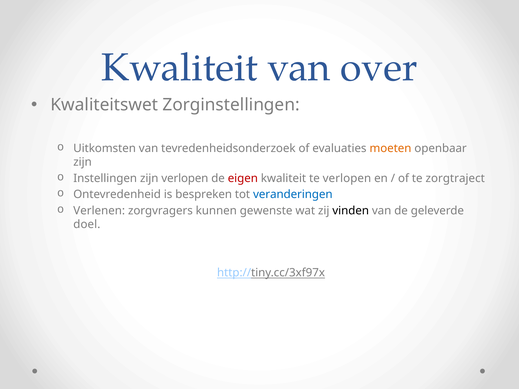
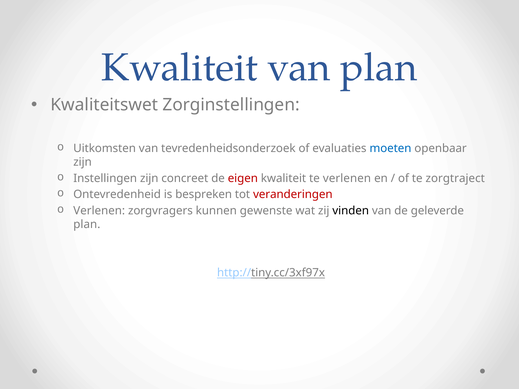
van over: over -> plan
moeten colour: orange -> blue
zijn verlopen: verlopen -> concreet
te verlopen: verlopen -> verlenen
veranderingen colour: blue -> red
doel at (87, 225): doel -> plan
